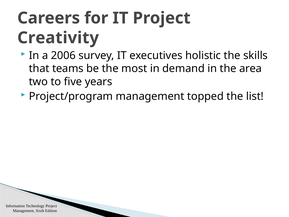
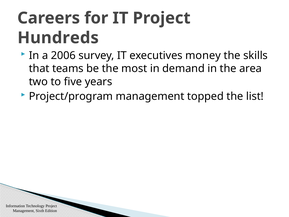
Creativity: Creativity -> Hundreds
holistic: holistic -> money
